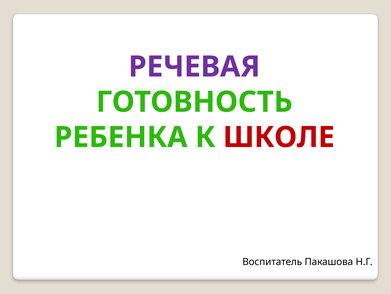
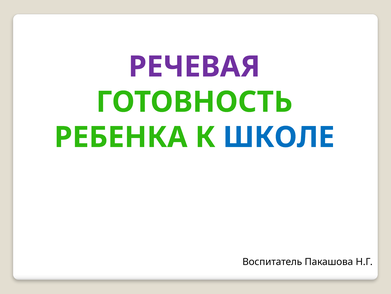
ШКОЛЕ colour: red -> blue
